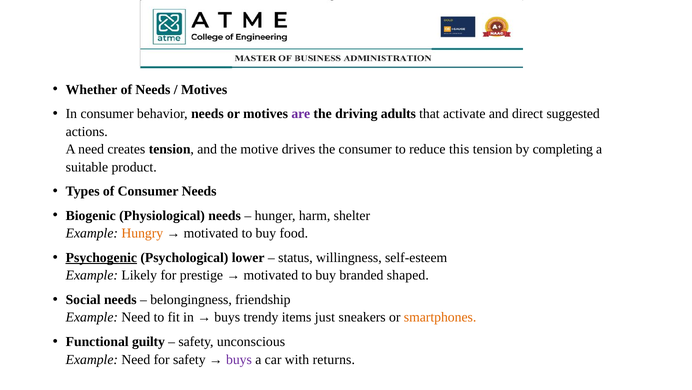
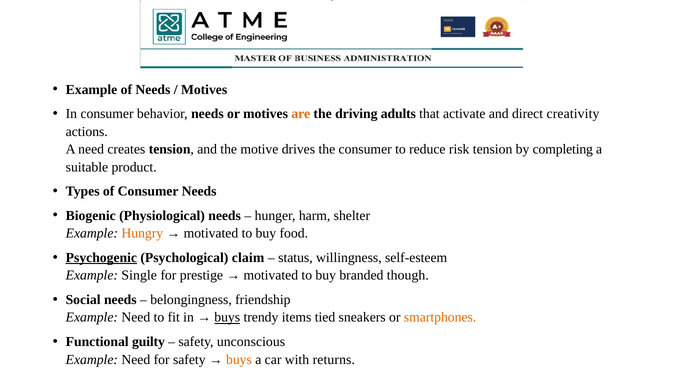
Whether at (92, 89): Whether -> Example
are colour: purple -> orange
suggested: suggested -> creativity
this: this -> risk
lower: lower -> claim
Likely: Likely -> Single
shaped: shaped -> though
buys at (227, 317) underline: none -> present
just: just -> tied
buys at (239, 359) colour: purple -> orange
